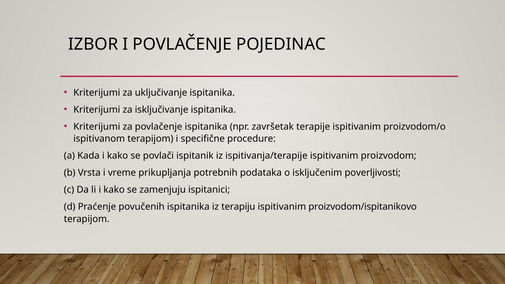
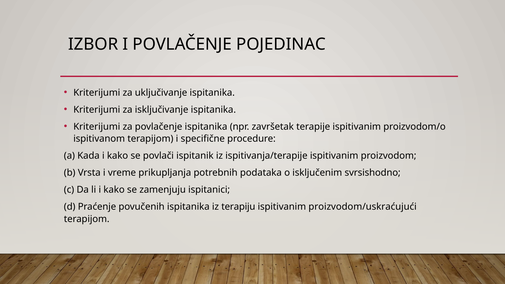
poverljivosti: poverljivosti -> svrsishodno
proizvodom/ispitanikovo: proizvodom/ispitanikovo -> proizvodom/uskraćujući
